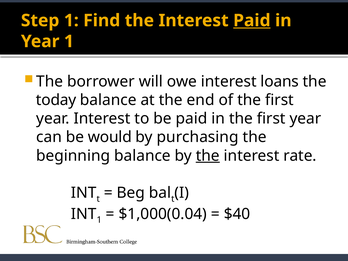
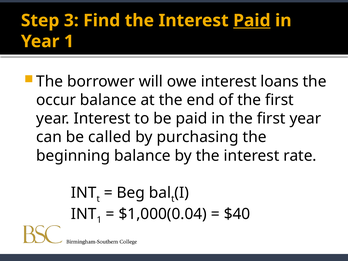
Step 1: 1 -> 3
today: today -> occur
would: would -> called
the at (208, 156) underline: present -> none
